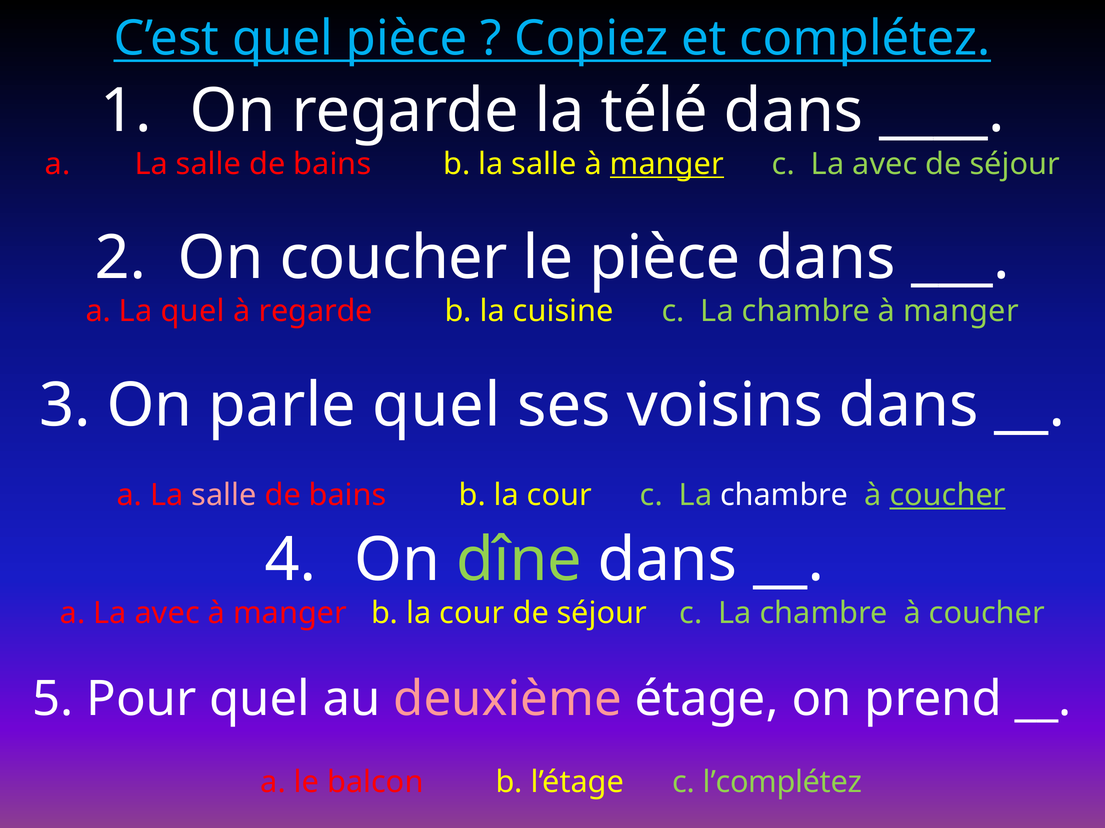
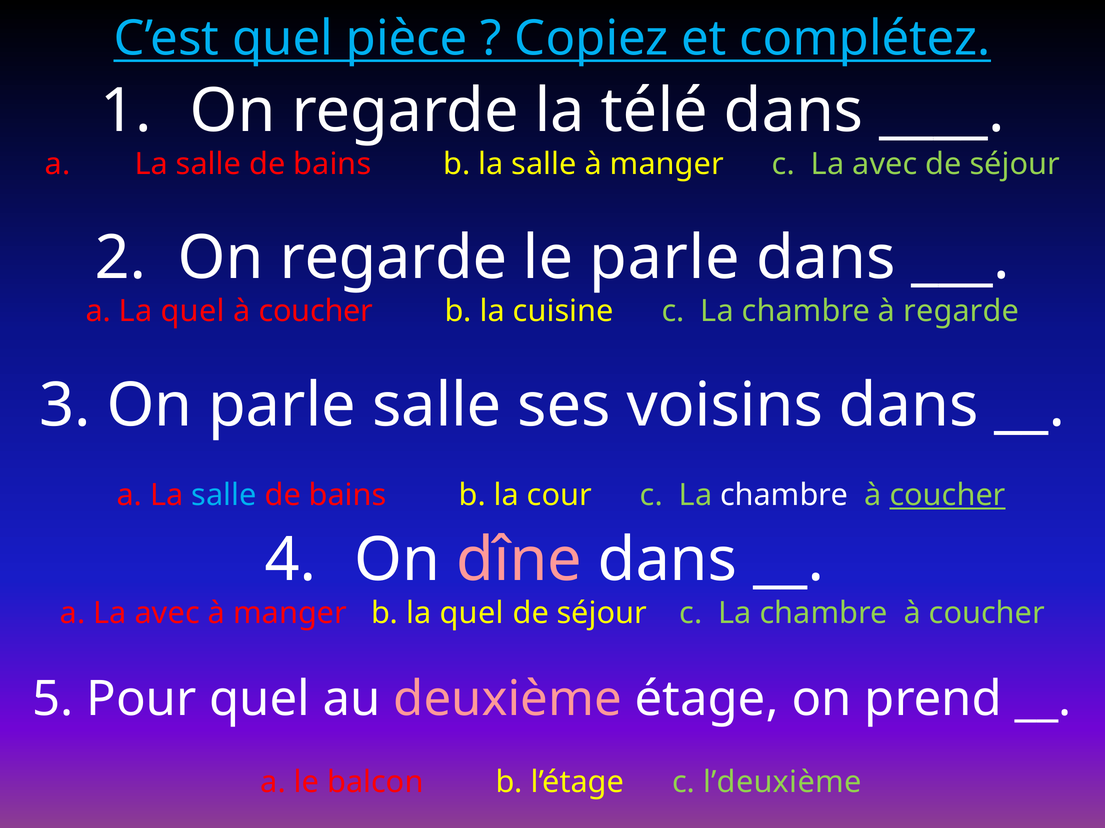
manger at (667, 164) underline: present -> none
2 On coucher: coucher -> regarde
le pièce: pièce -> parle
regarde at (316, 311): regarde -> coucher
chambre à manger: manger -> regarde
parle quel: quel -> salle
salle at (224, 496) colour: pink -> light blue
dîne colour: light green -> pink
manger b la cour: cour -> quel
l’complétez: l’complétez -> l’deuxième
